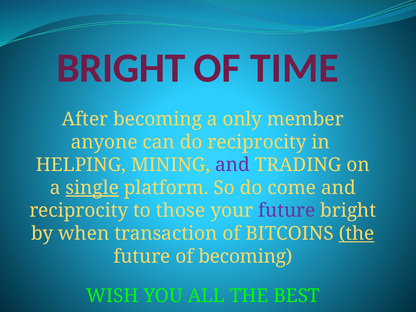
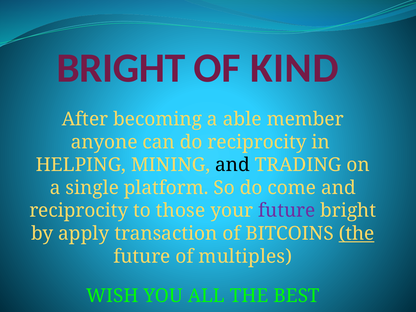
TIME: TIME -> KIND
only: only -> able
and at (233, 165) colour: purple -> black
single underline: present -> none
when: when -> apply
of becoming: becoming -> multiples
